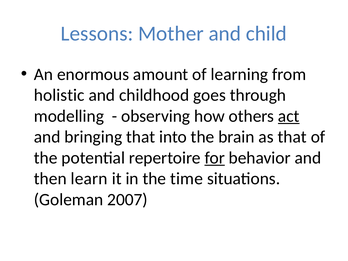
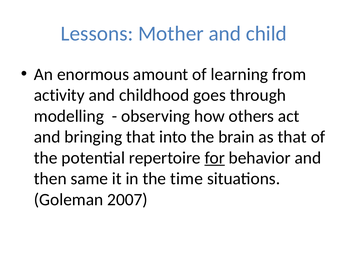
holistic: holistic -> activity
act underline: present -> none
learn: learn -> same
